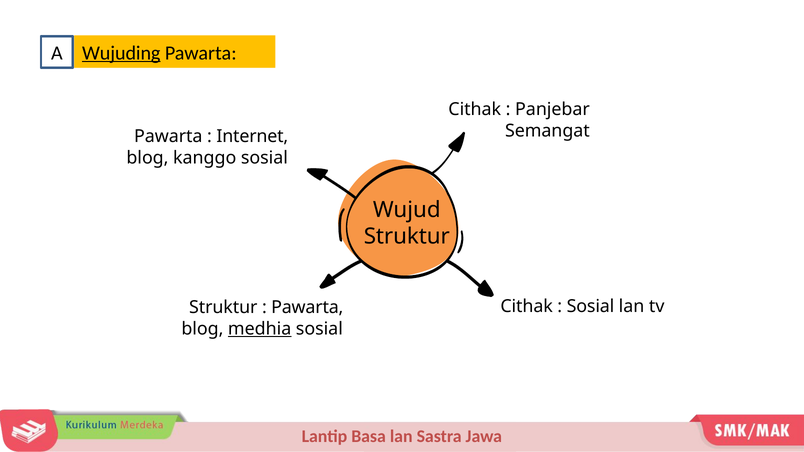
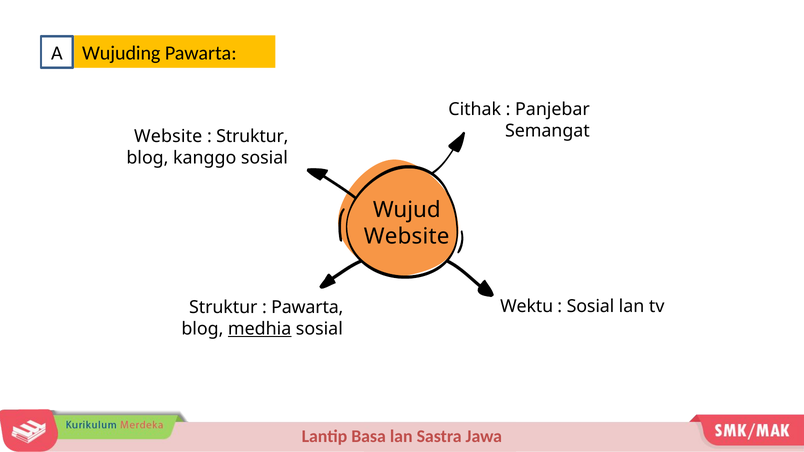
Wujuding underline: present -> none
Pawarta at (168, 136): Pawarta -> Website
Internet at (252, 136): Internet -> Struktur
Struktur at (407, 237): Struktur -> Website
Cithak at (527, 307): Cithak -> Wektu
